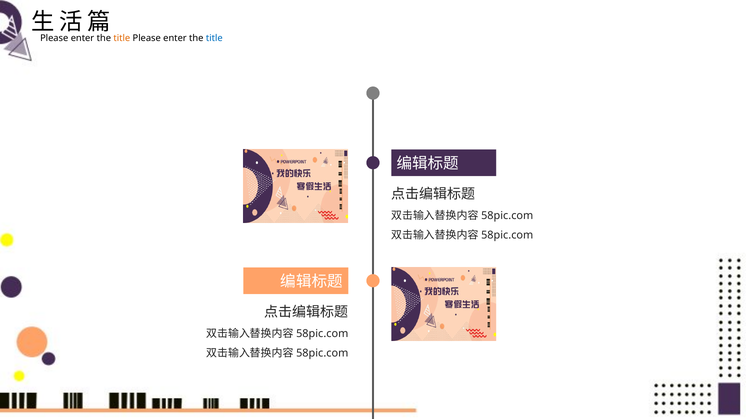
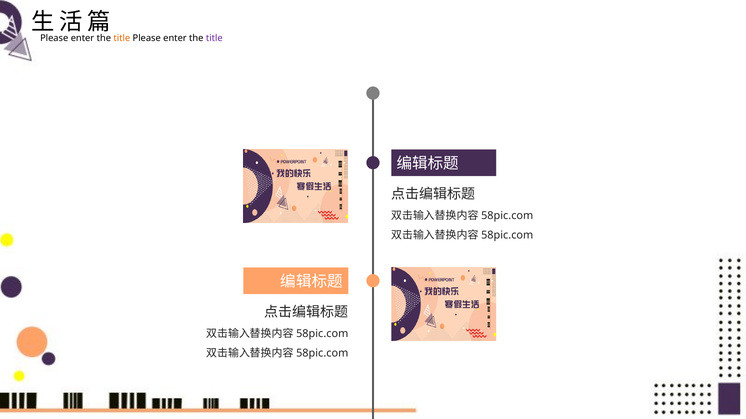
title at (214, 38) colour: blue -> purple
